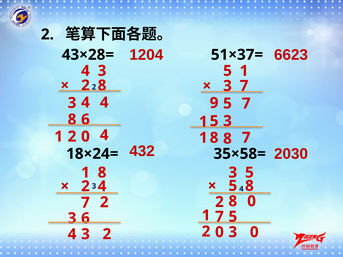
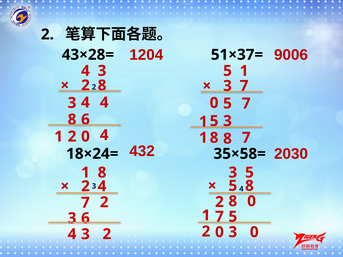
6623: 6623 -> 9006
9 at (214, 103): 9 -> 0
